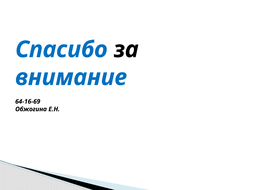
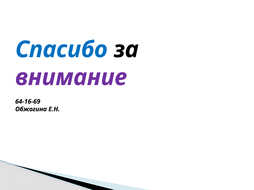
внимание colour: blue -> purple
